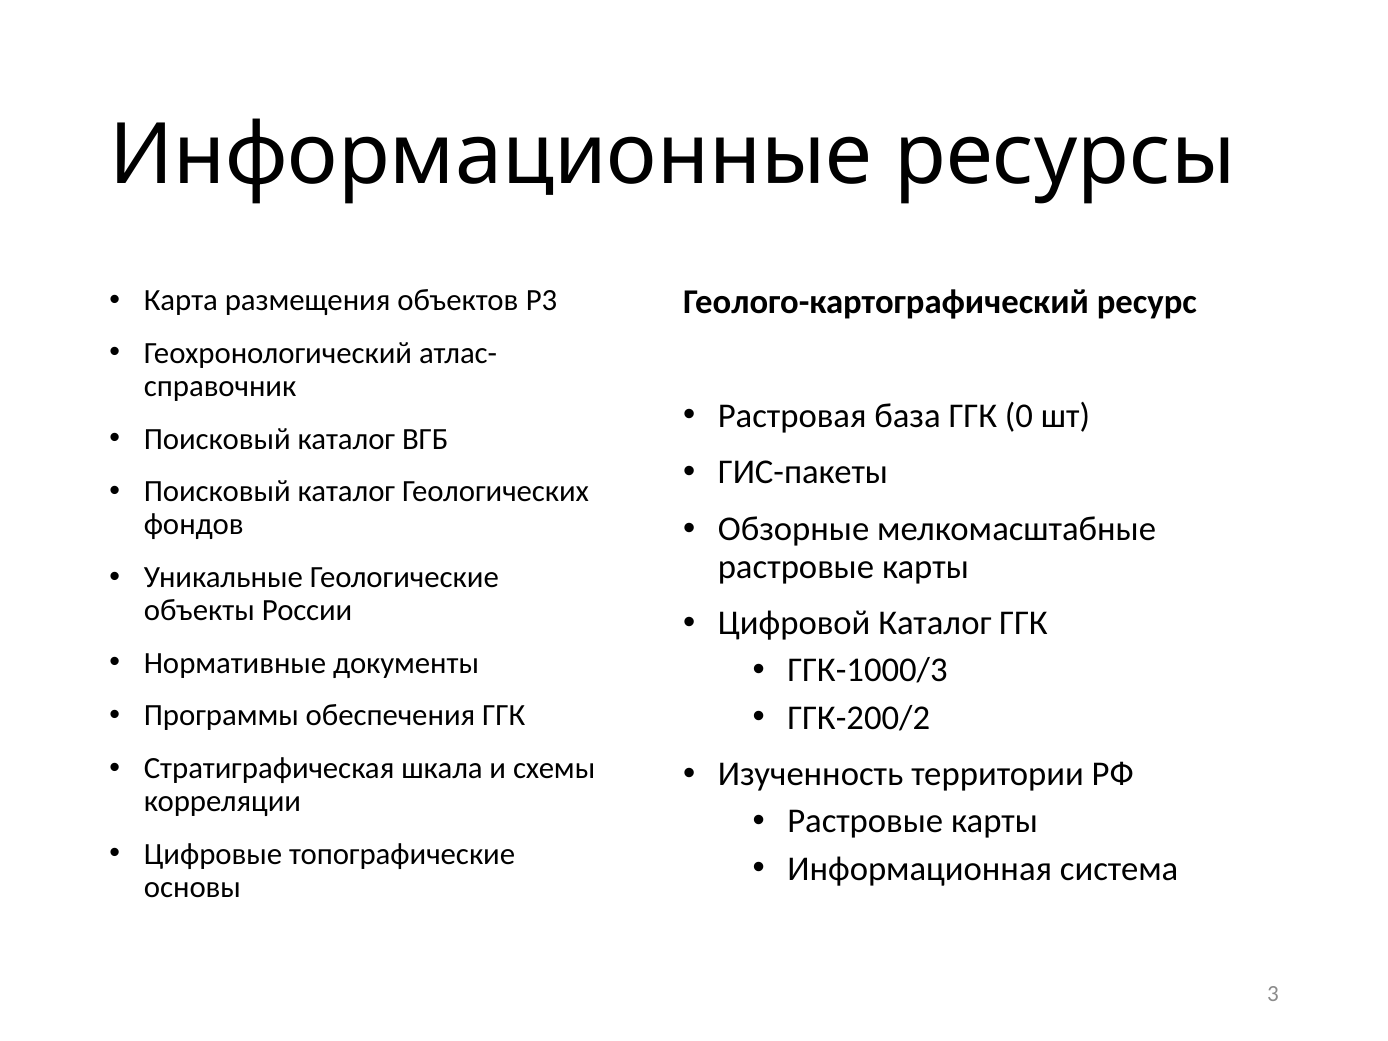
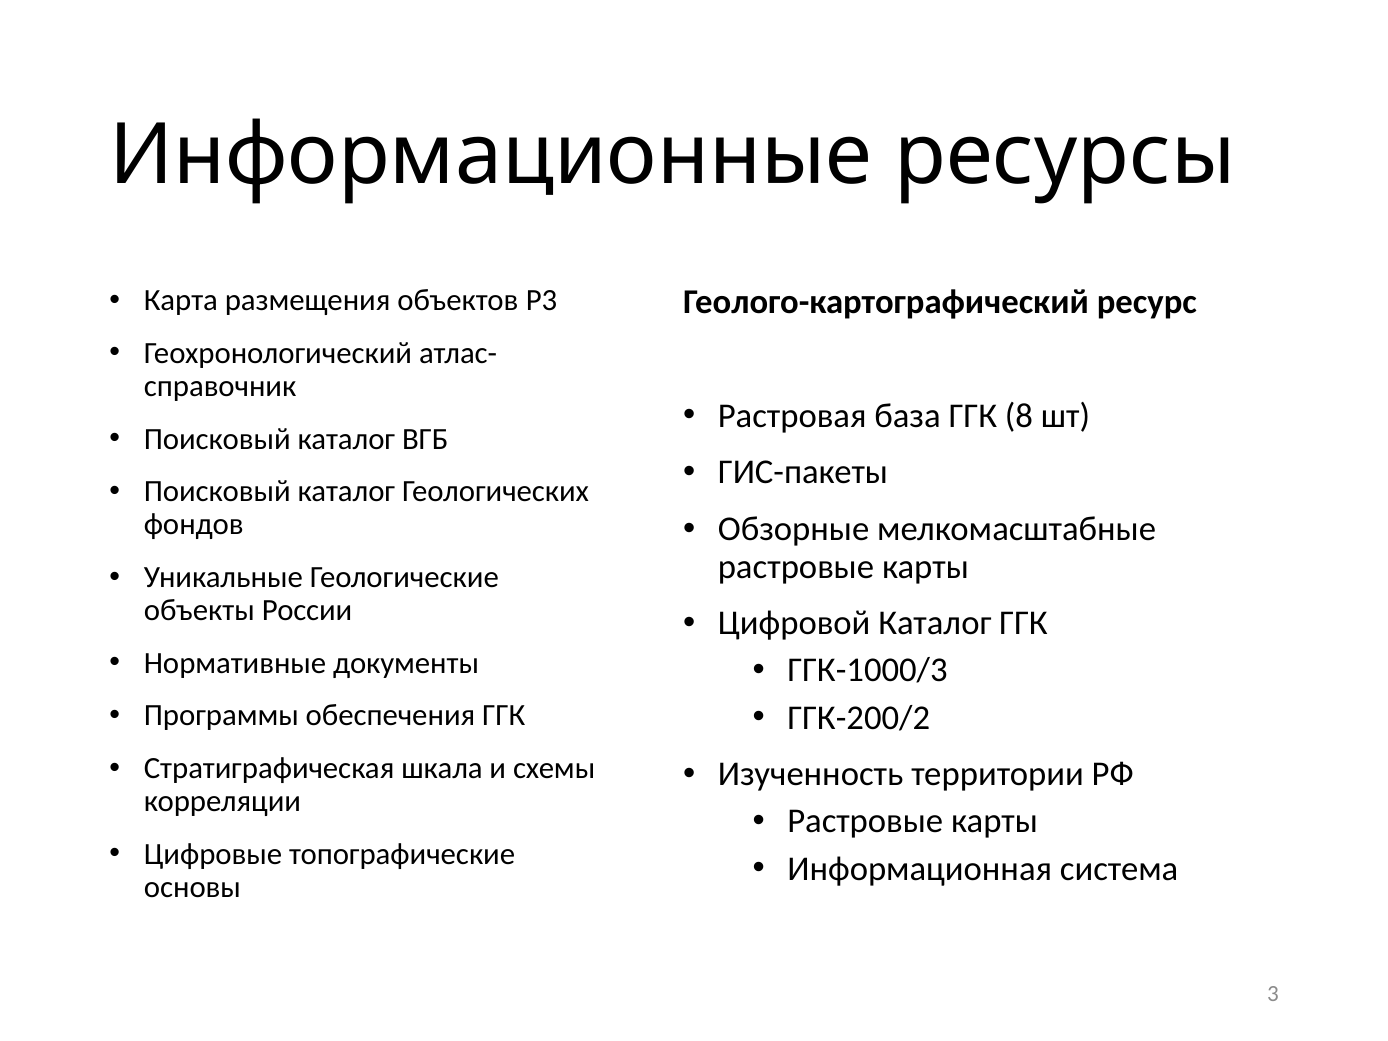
0: 0 -> 8
